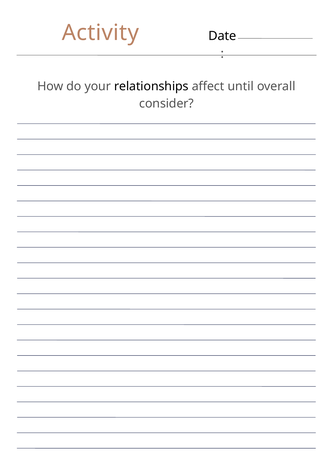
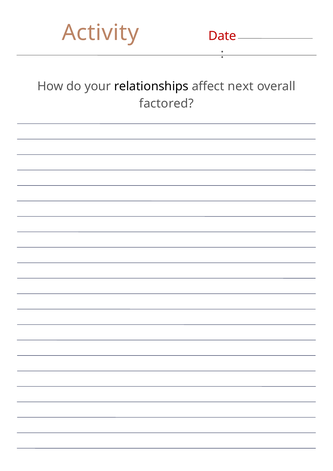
Date colour: black -> red
until: until -> next
consider: consider -> factored
